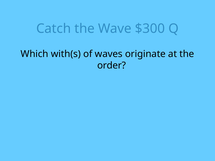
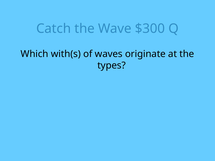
order: order -> types
